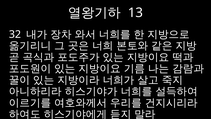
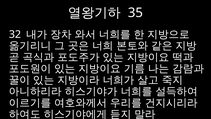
13: 13 -> 35
